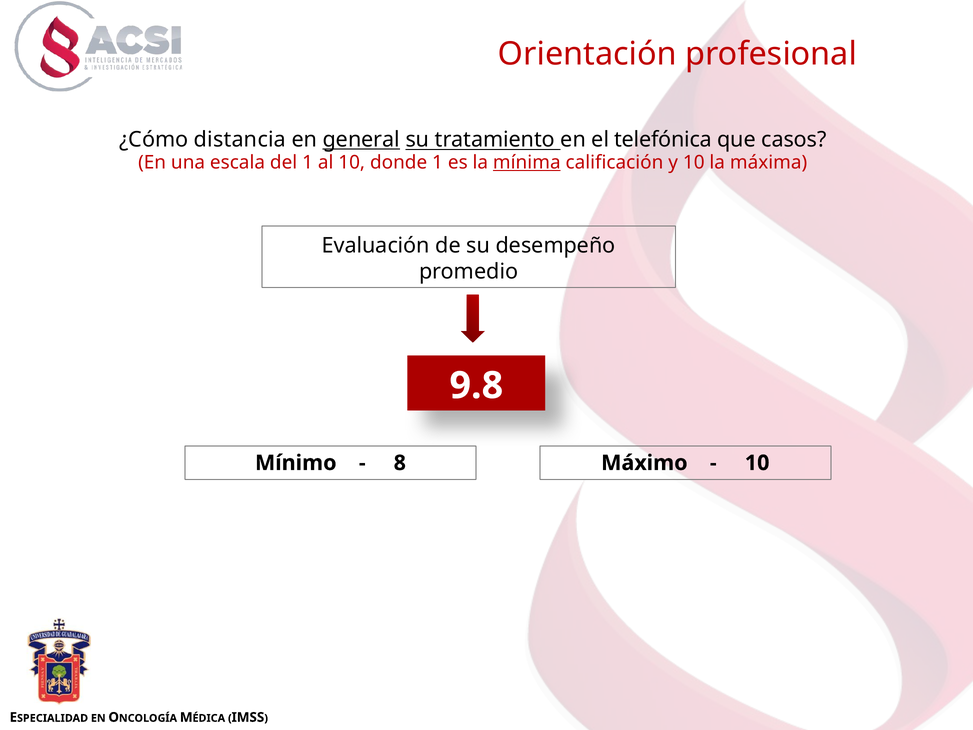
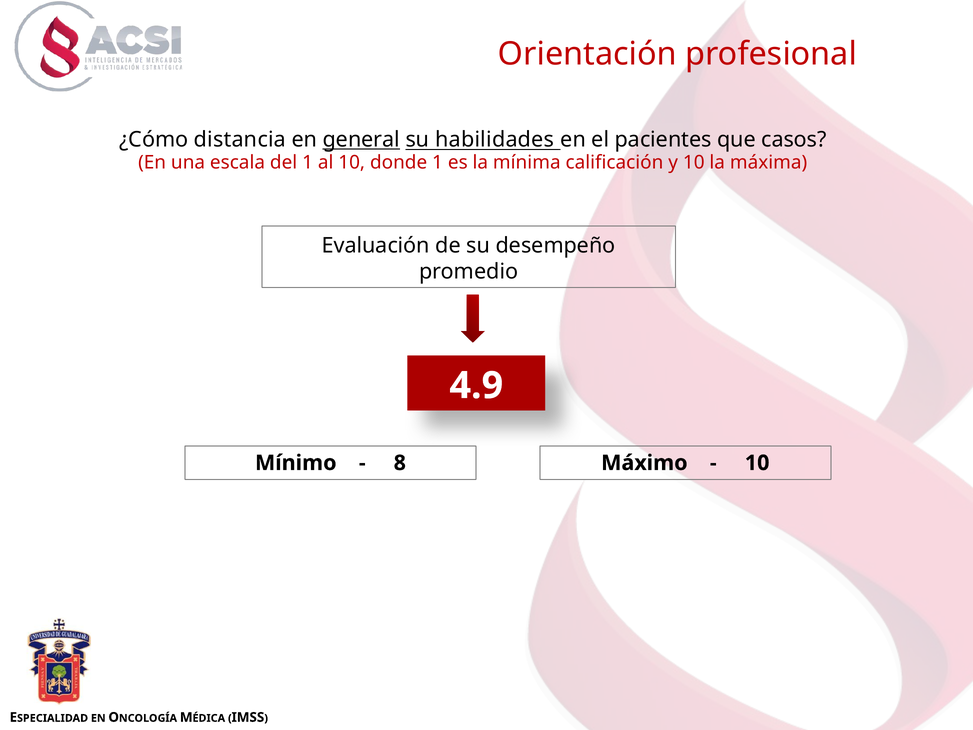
tratamiento: tratamiento -> habilidades
telefónica: telefónica -> pacientes
mínima underline: present -> none
9.8: 9.8 -> 4.9
